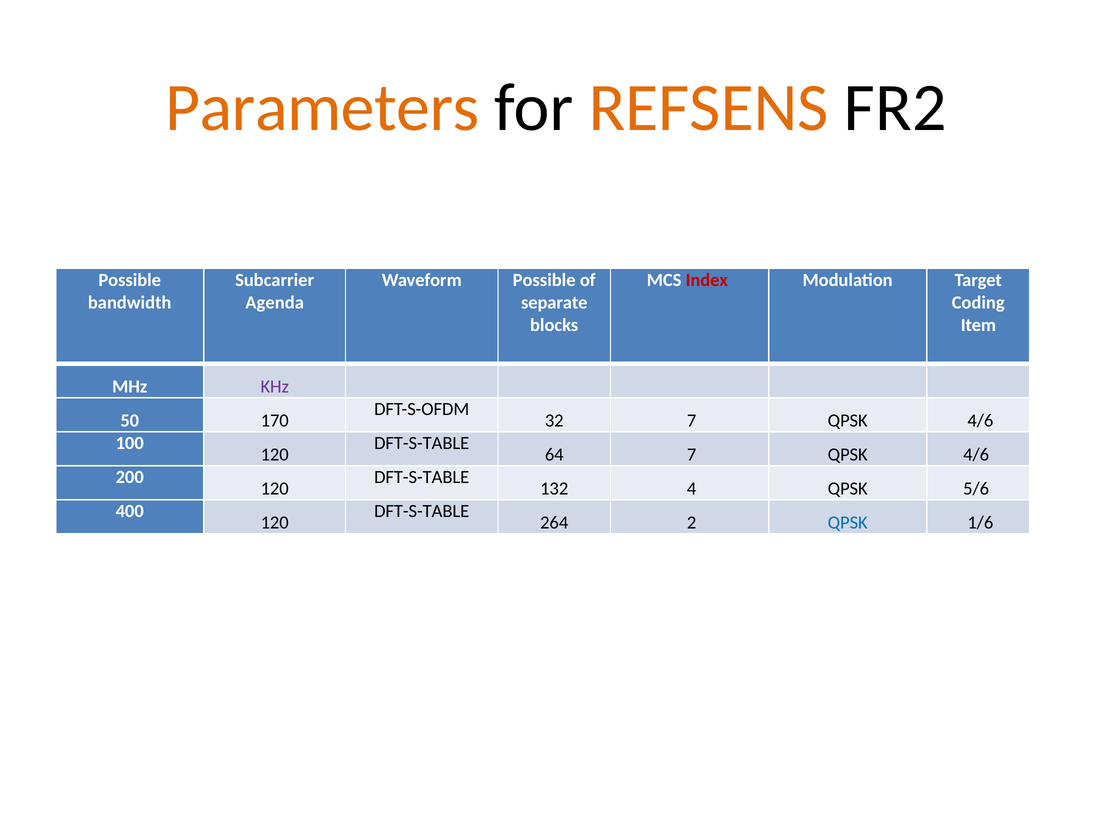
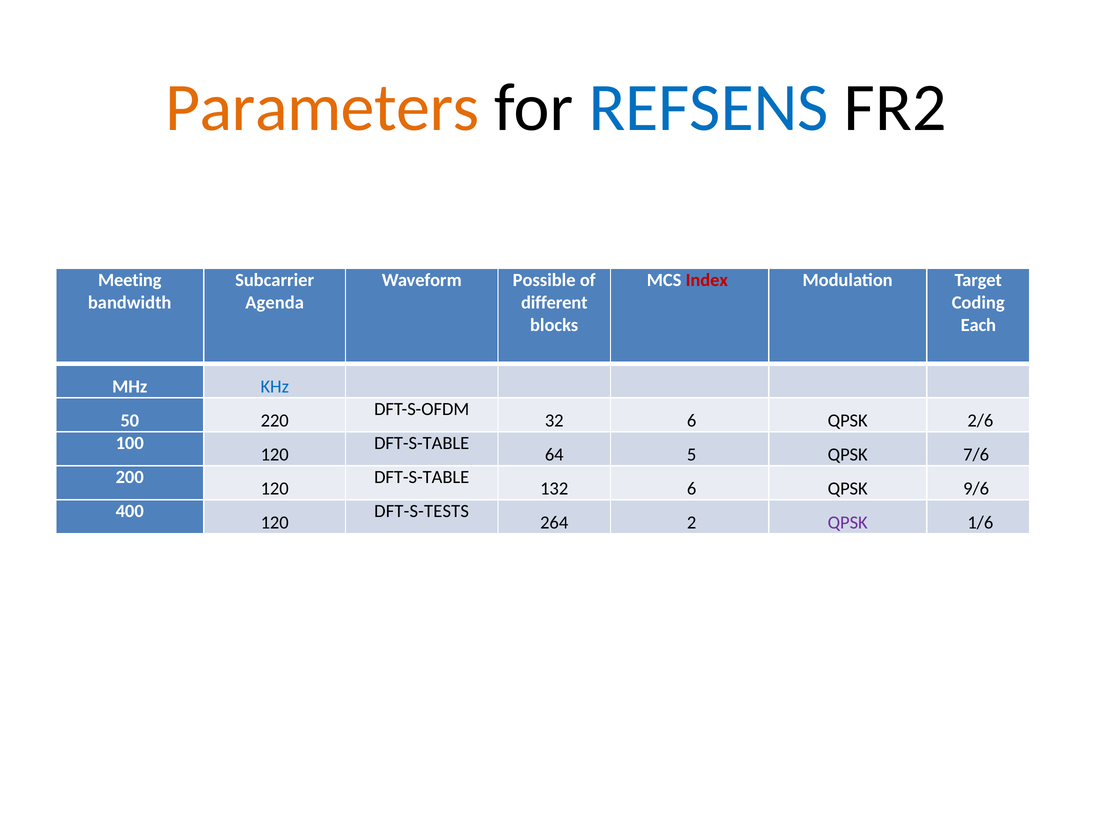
REFSENS colour: orange -> blue
Possible at (130, 280): Possible -> Meeting
separate: separate -> different
Item: Item -> Each
KHz colour: purple -> blue
170: 170 -> 220
32 7: 7 -> 6
4/6 at (980, 421): 4/6 -> 2/6
64 7: 7 -> 5
4/6 at (976, 455): 4/6 -> 7/6
132 4: 4 -> 6
5/6: 5/6 -> 9/6
DFT-S-TABLE at (422, 511): DFT-S-TABLE -> DFT-S-TESTS
QPSK at (848, 523) colour: blue -> purple
